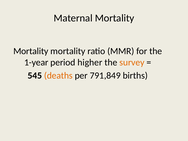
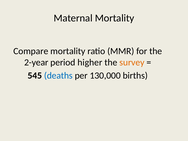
Mortality at (31, 51): Mortality -> Compare
1-year: 1-year -> 2-year
deaths colour: orange -> blue
791,849: 791,849 -> 130,000
